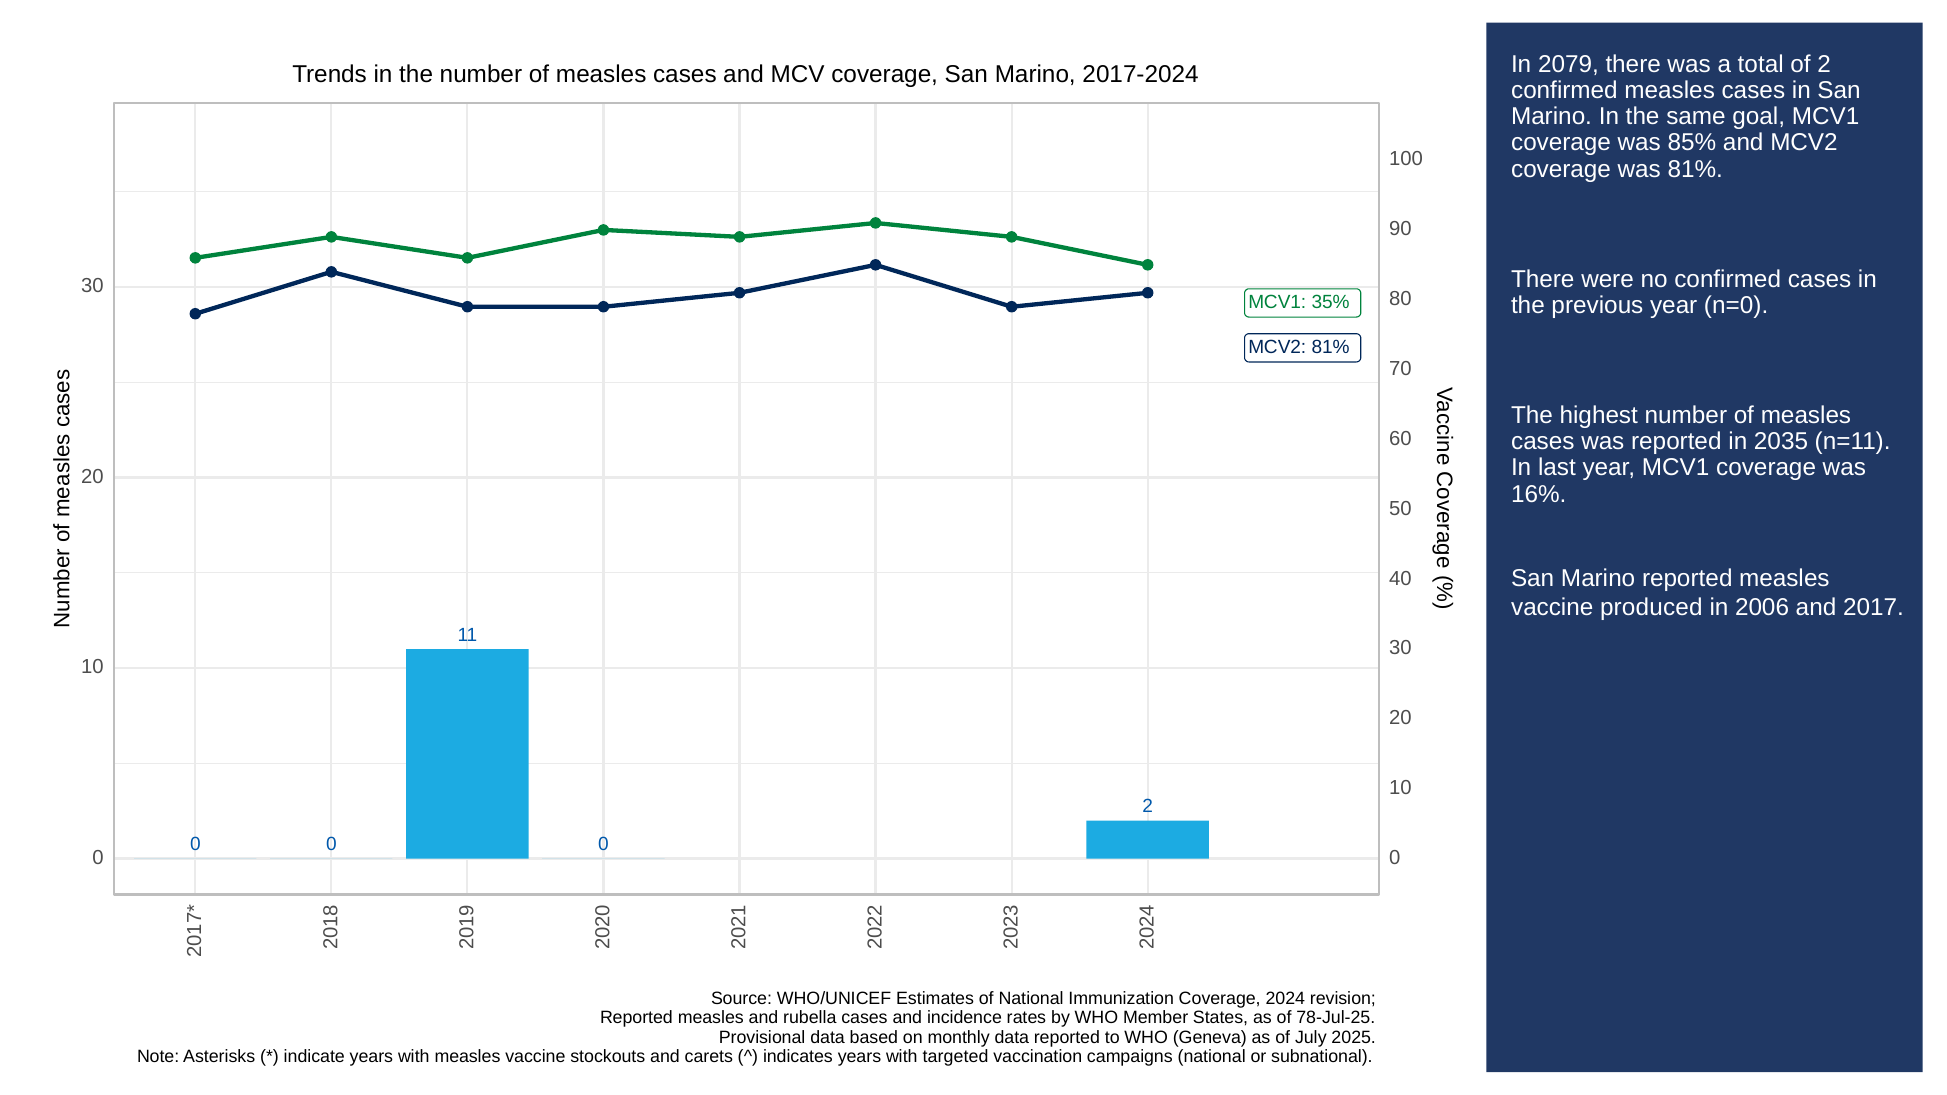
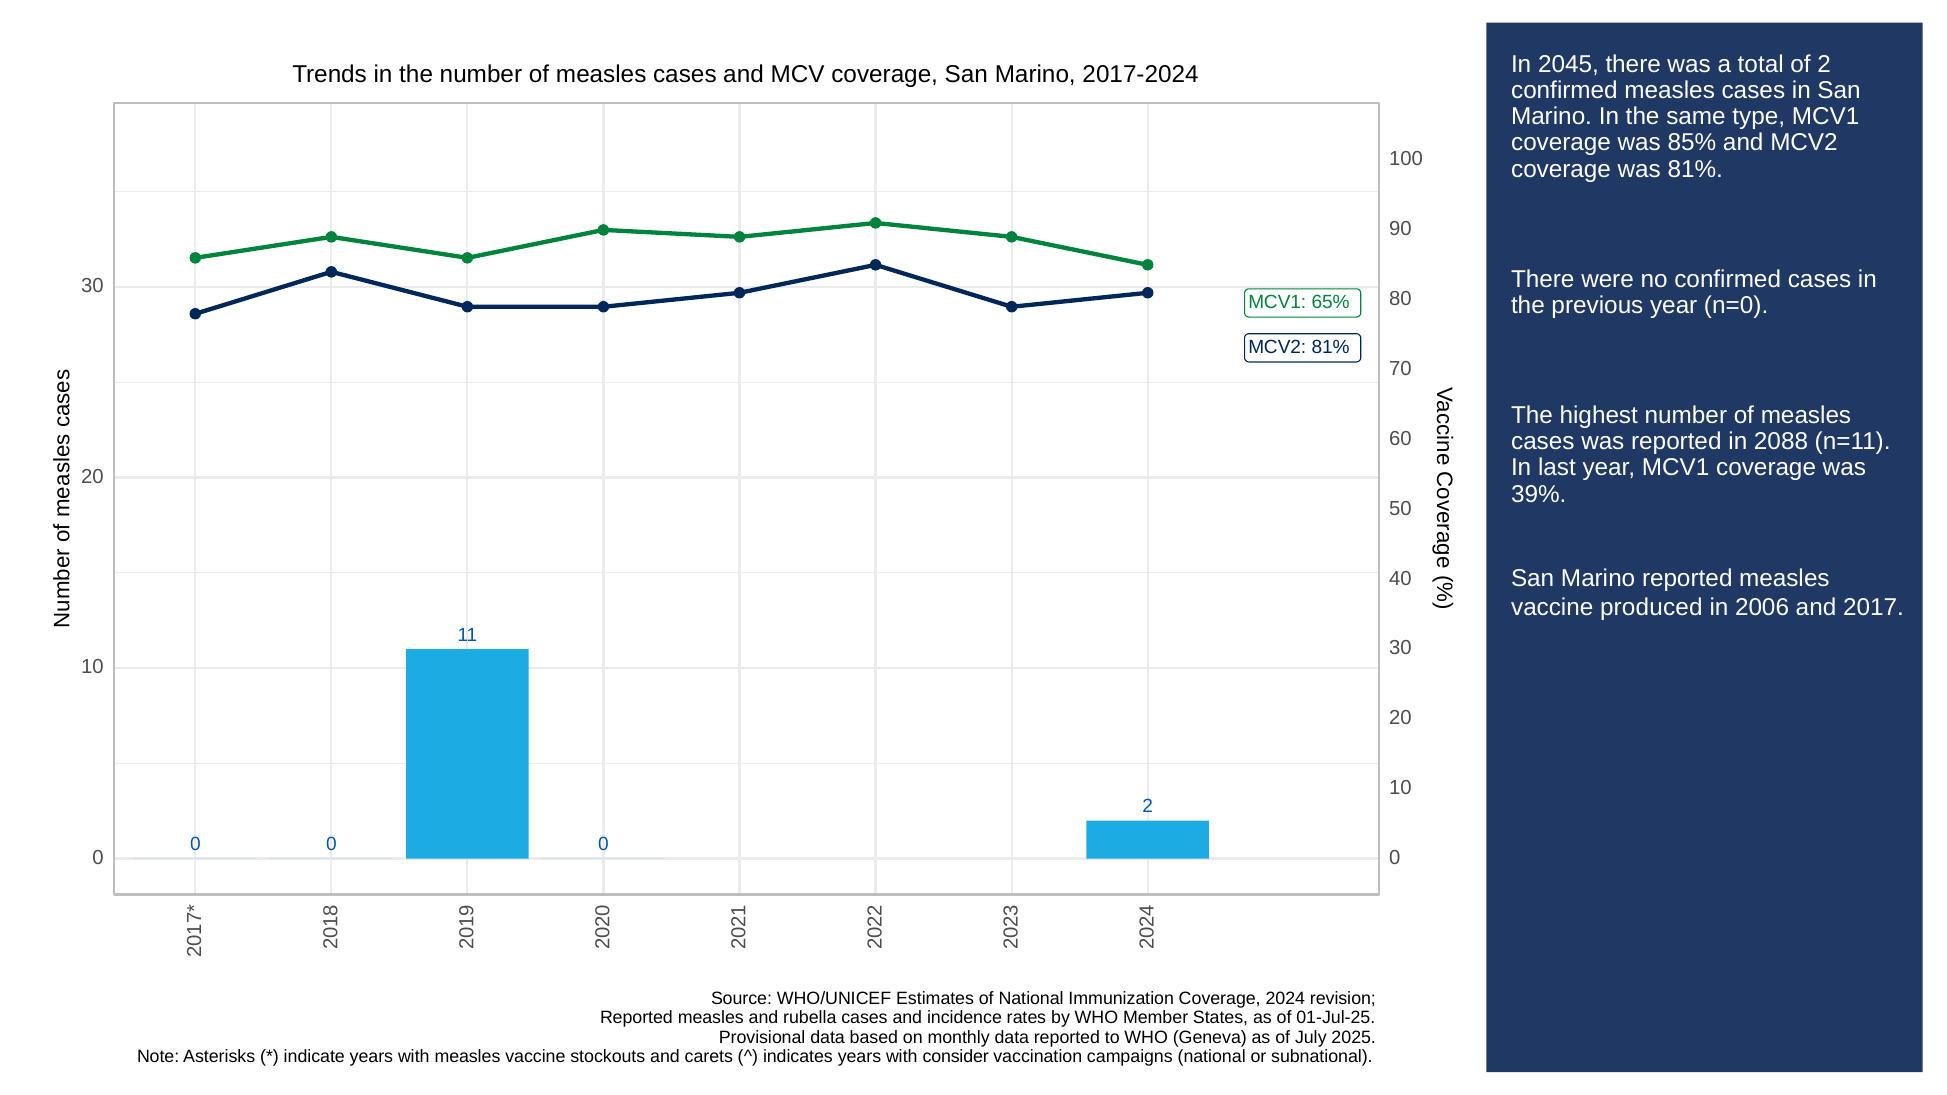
2079: 2079 -> 2045
goal: goal -> type
35%: 35% -> 65%
2035: 2035 -> 2088
16%: 16% -> 39%
78-Jul-25: 78-Jul-25 -> 01-Jul-25
targeted: targeted -> consider
